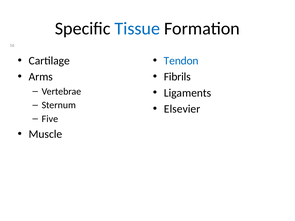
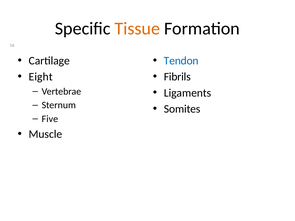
Tissue colour: blue -> orange
Arms: Arms -> Eight
Elsevier: Elsevier -> Somites
